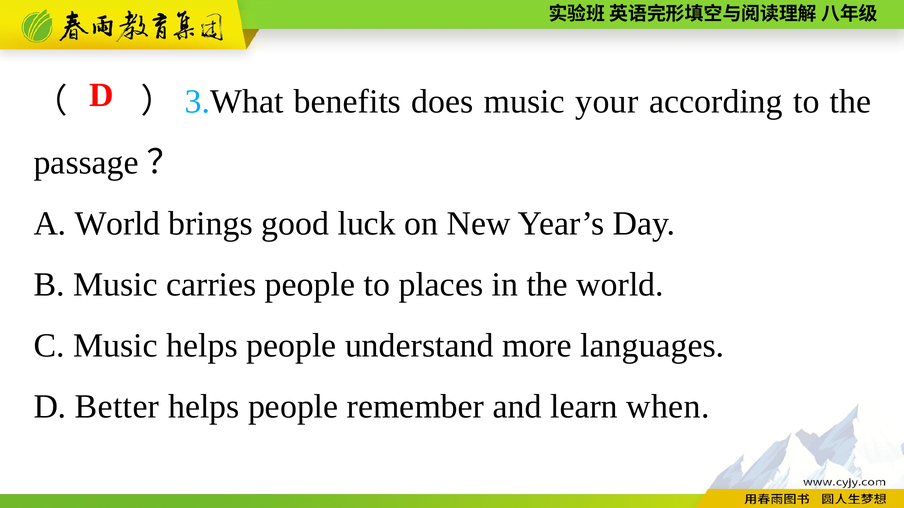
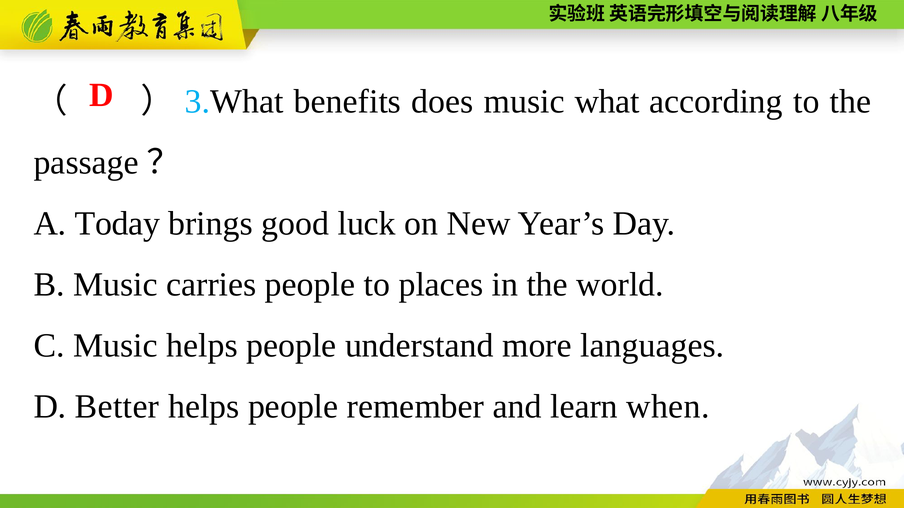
your: your -> what
A World: World -> Today
